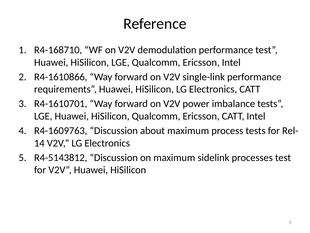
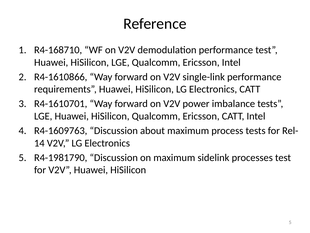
R4-5143812: R4-5143812 -> R4-1981790
